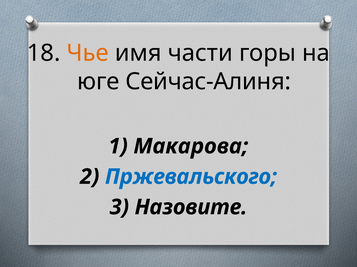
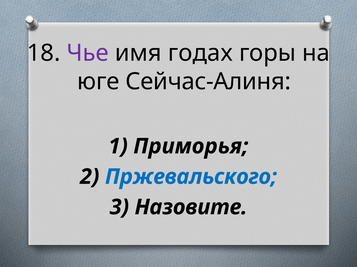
Чье colour: orange -> purple
части: части -> годах
Макарова: Макарова -> Приморья
